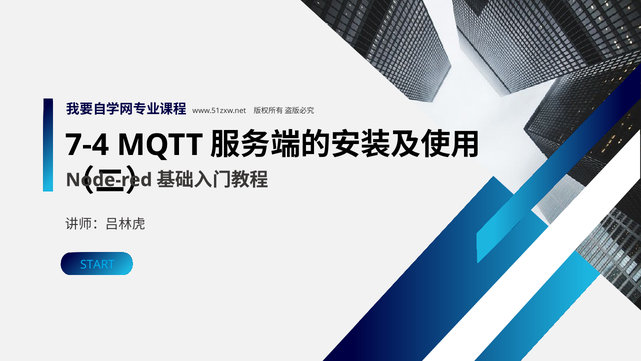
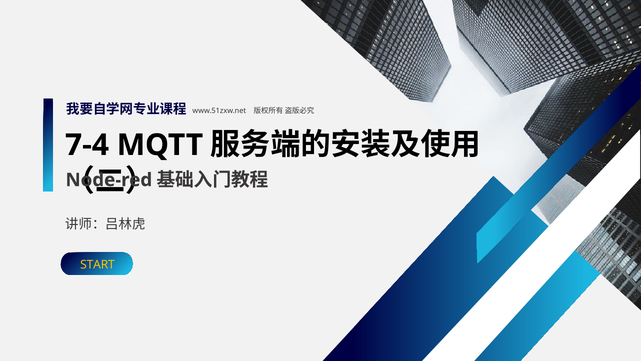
START colour: light blue -> yellow
